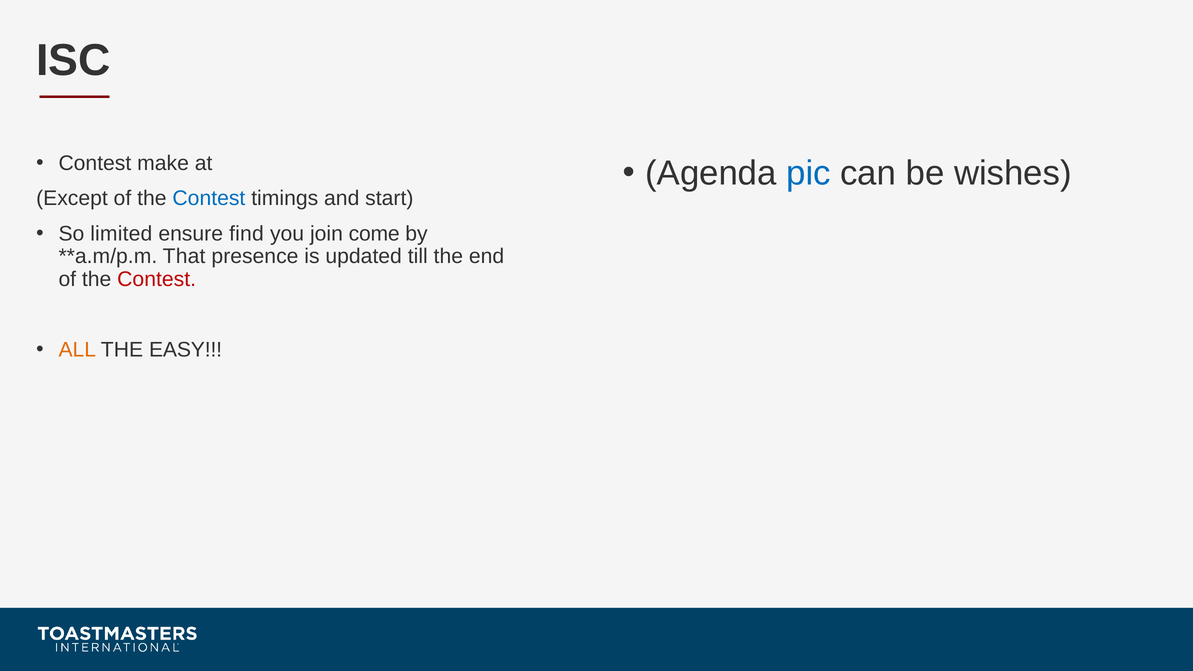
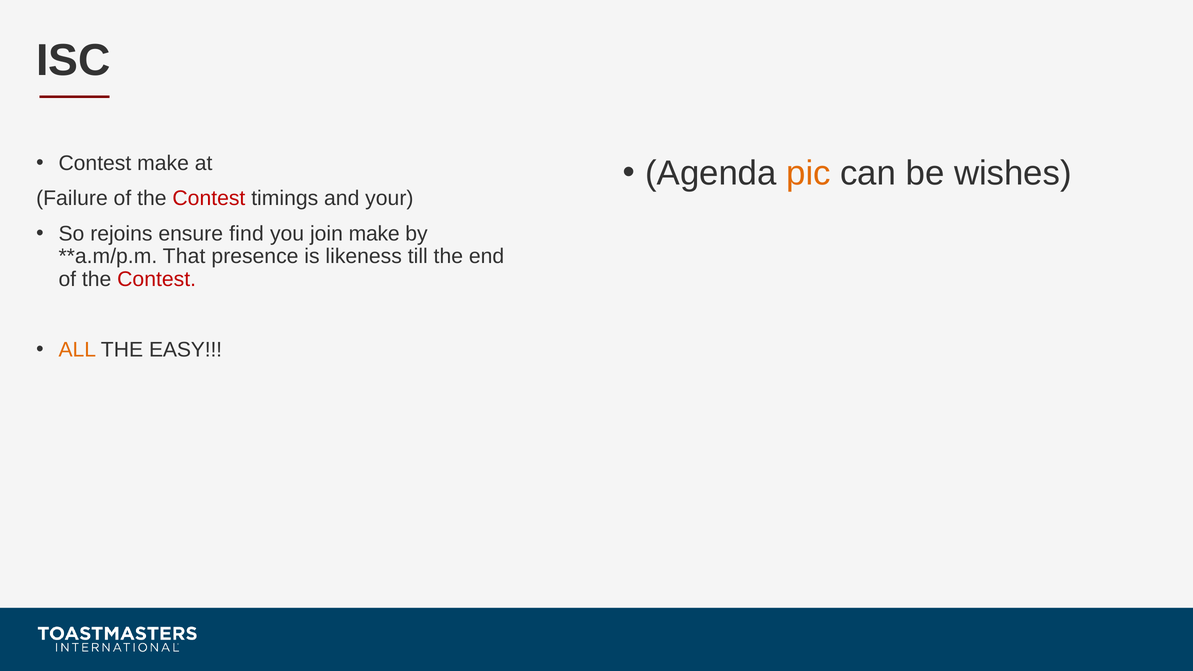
pic colour: blue -> orange
Except: Except -> Failure
Contest at (209, 198) colour: blue -> red
start: start -> your
limited: limited -> rejoins
join come: come -> make
updated: updated -> likeness
